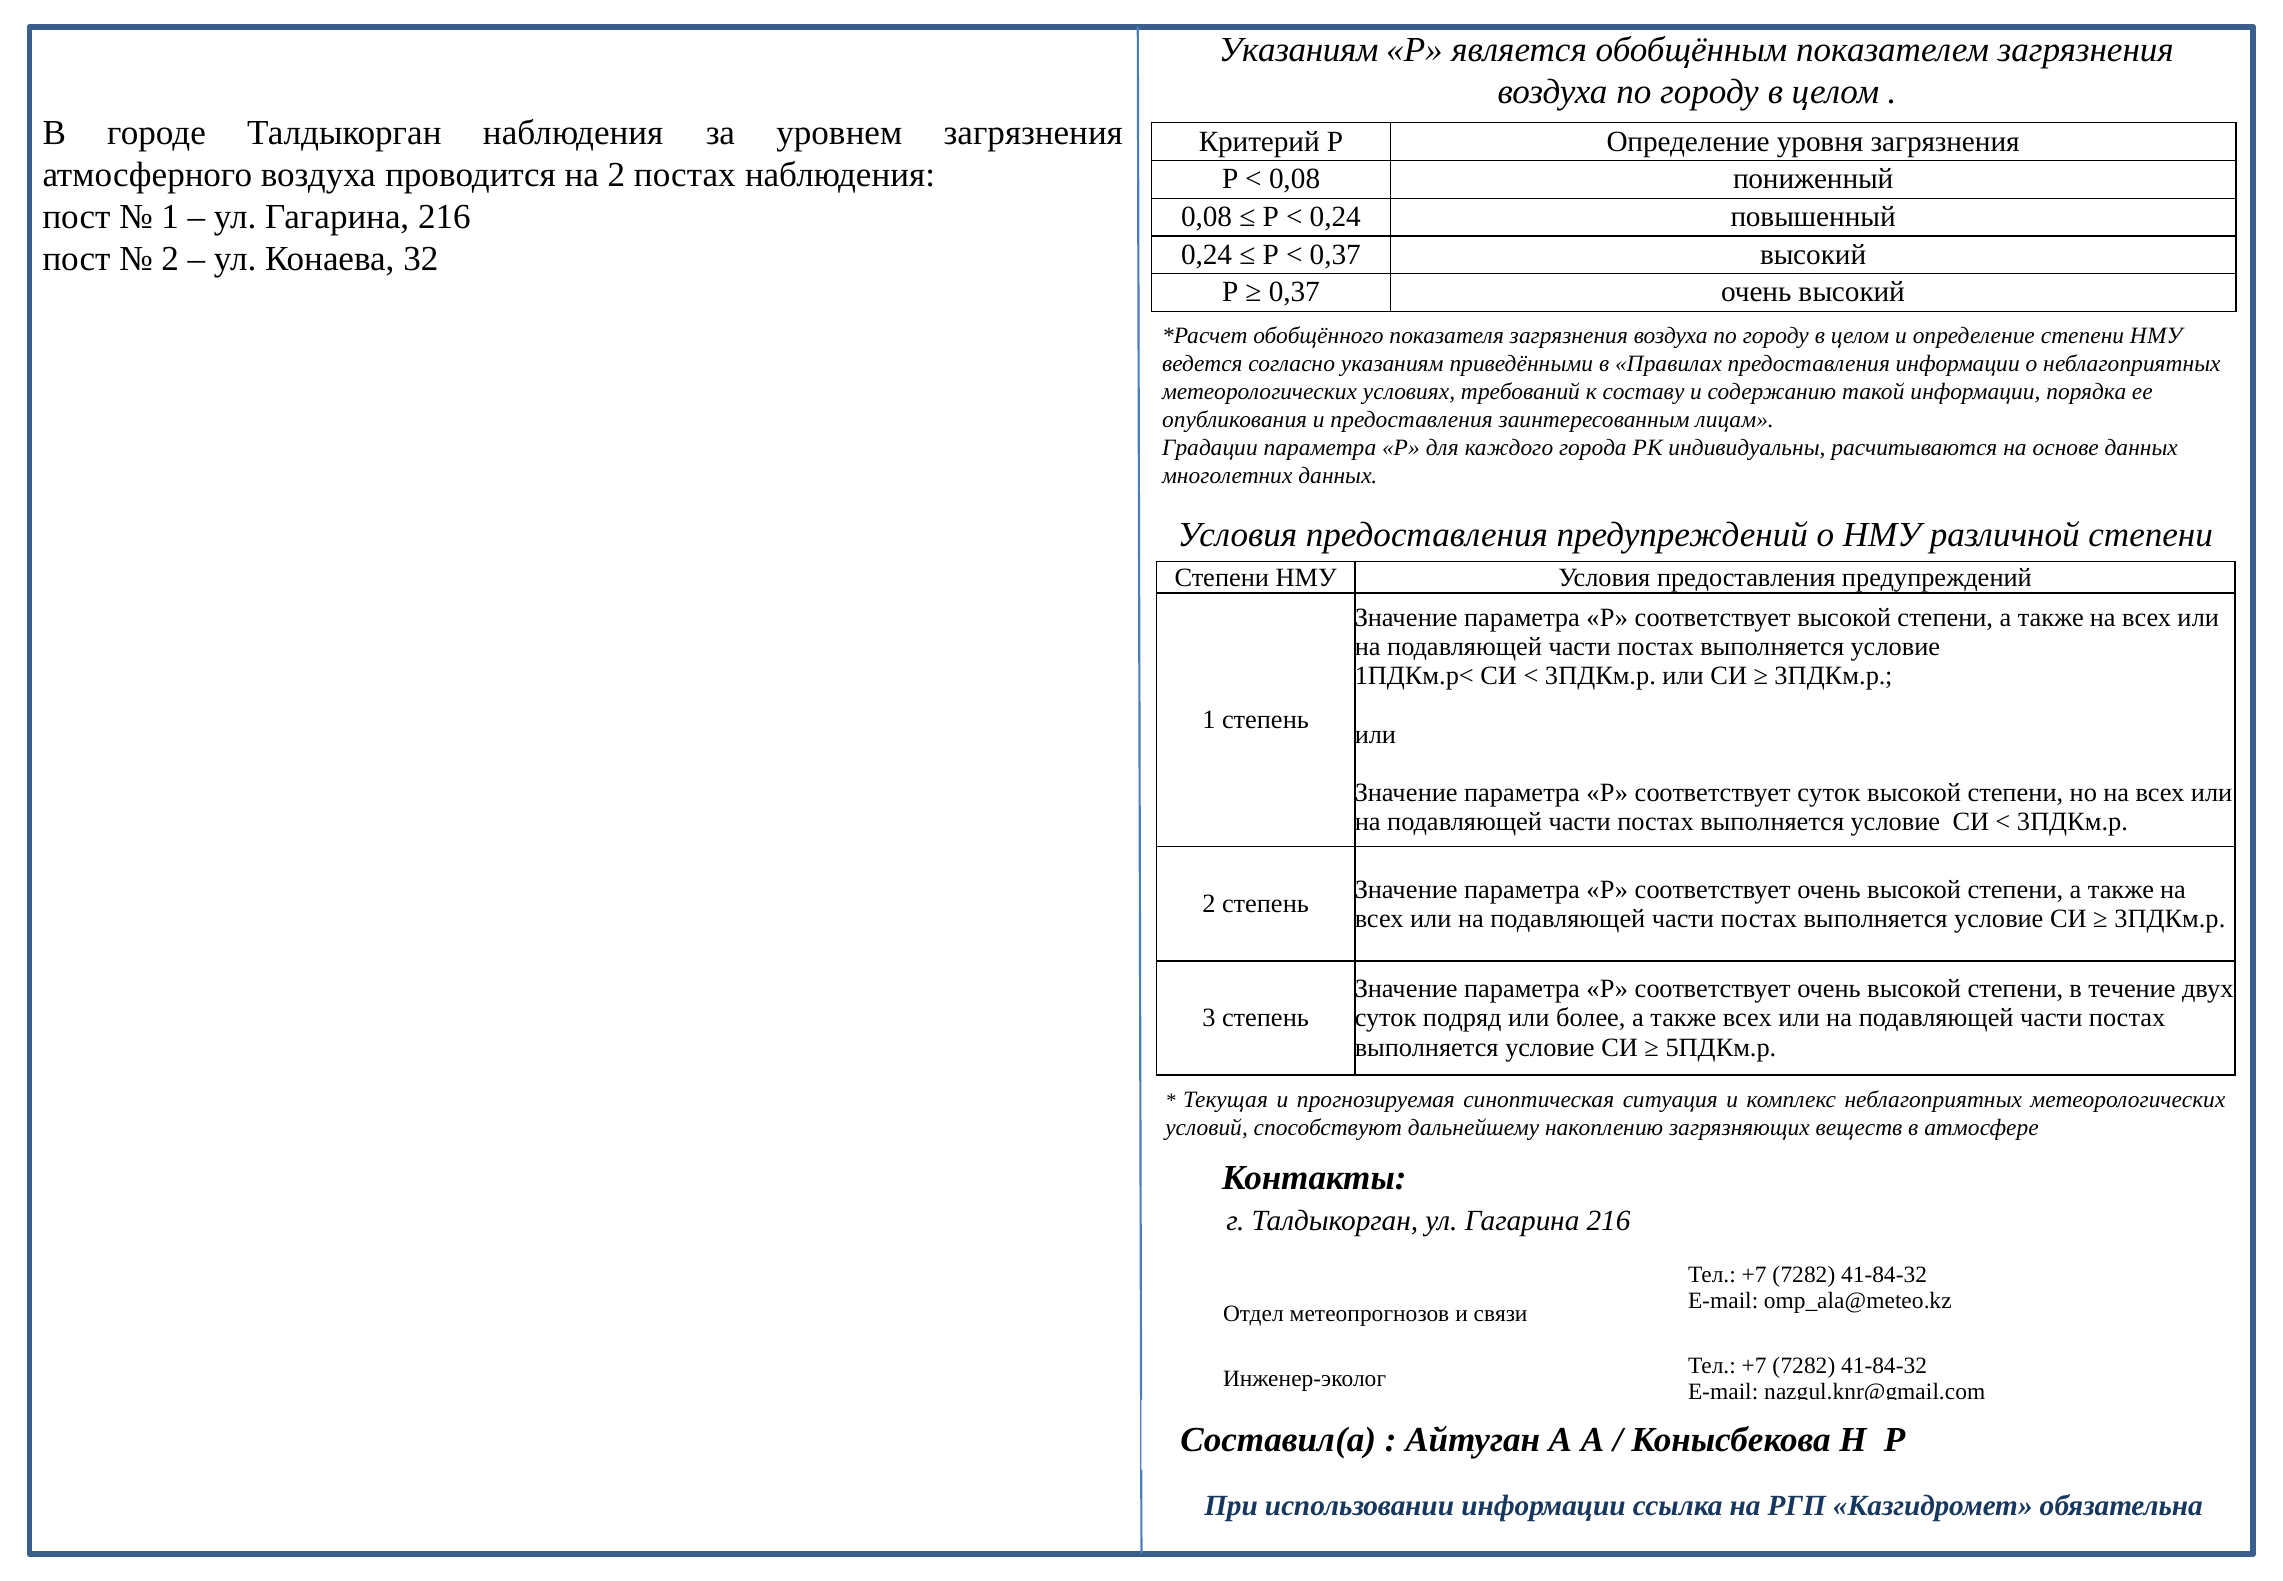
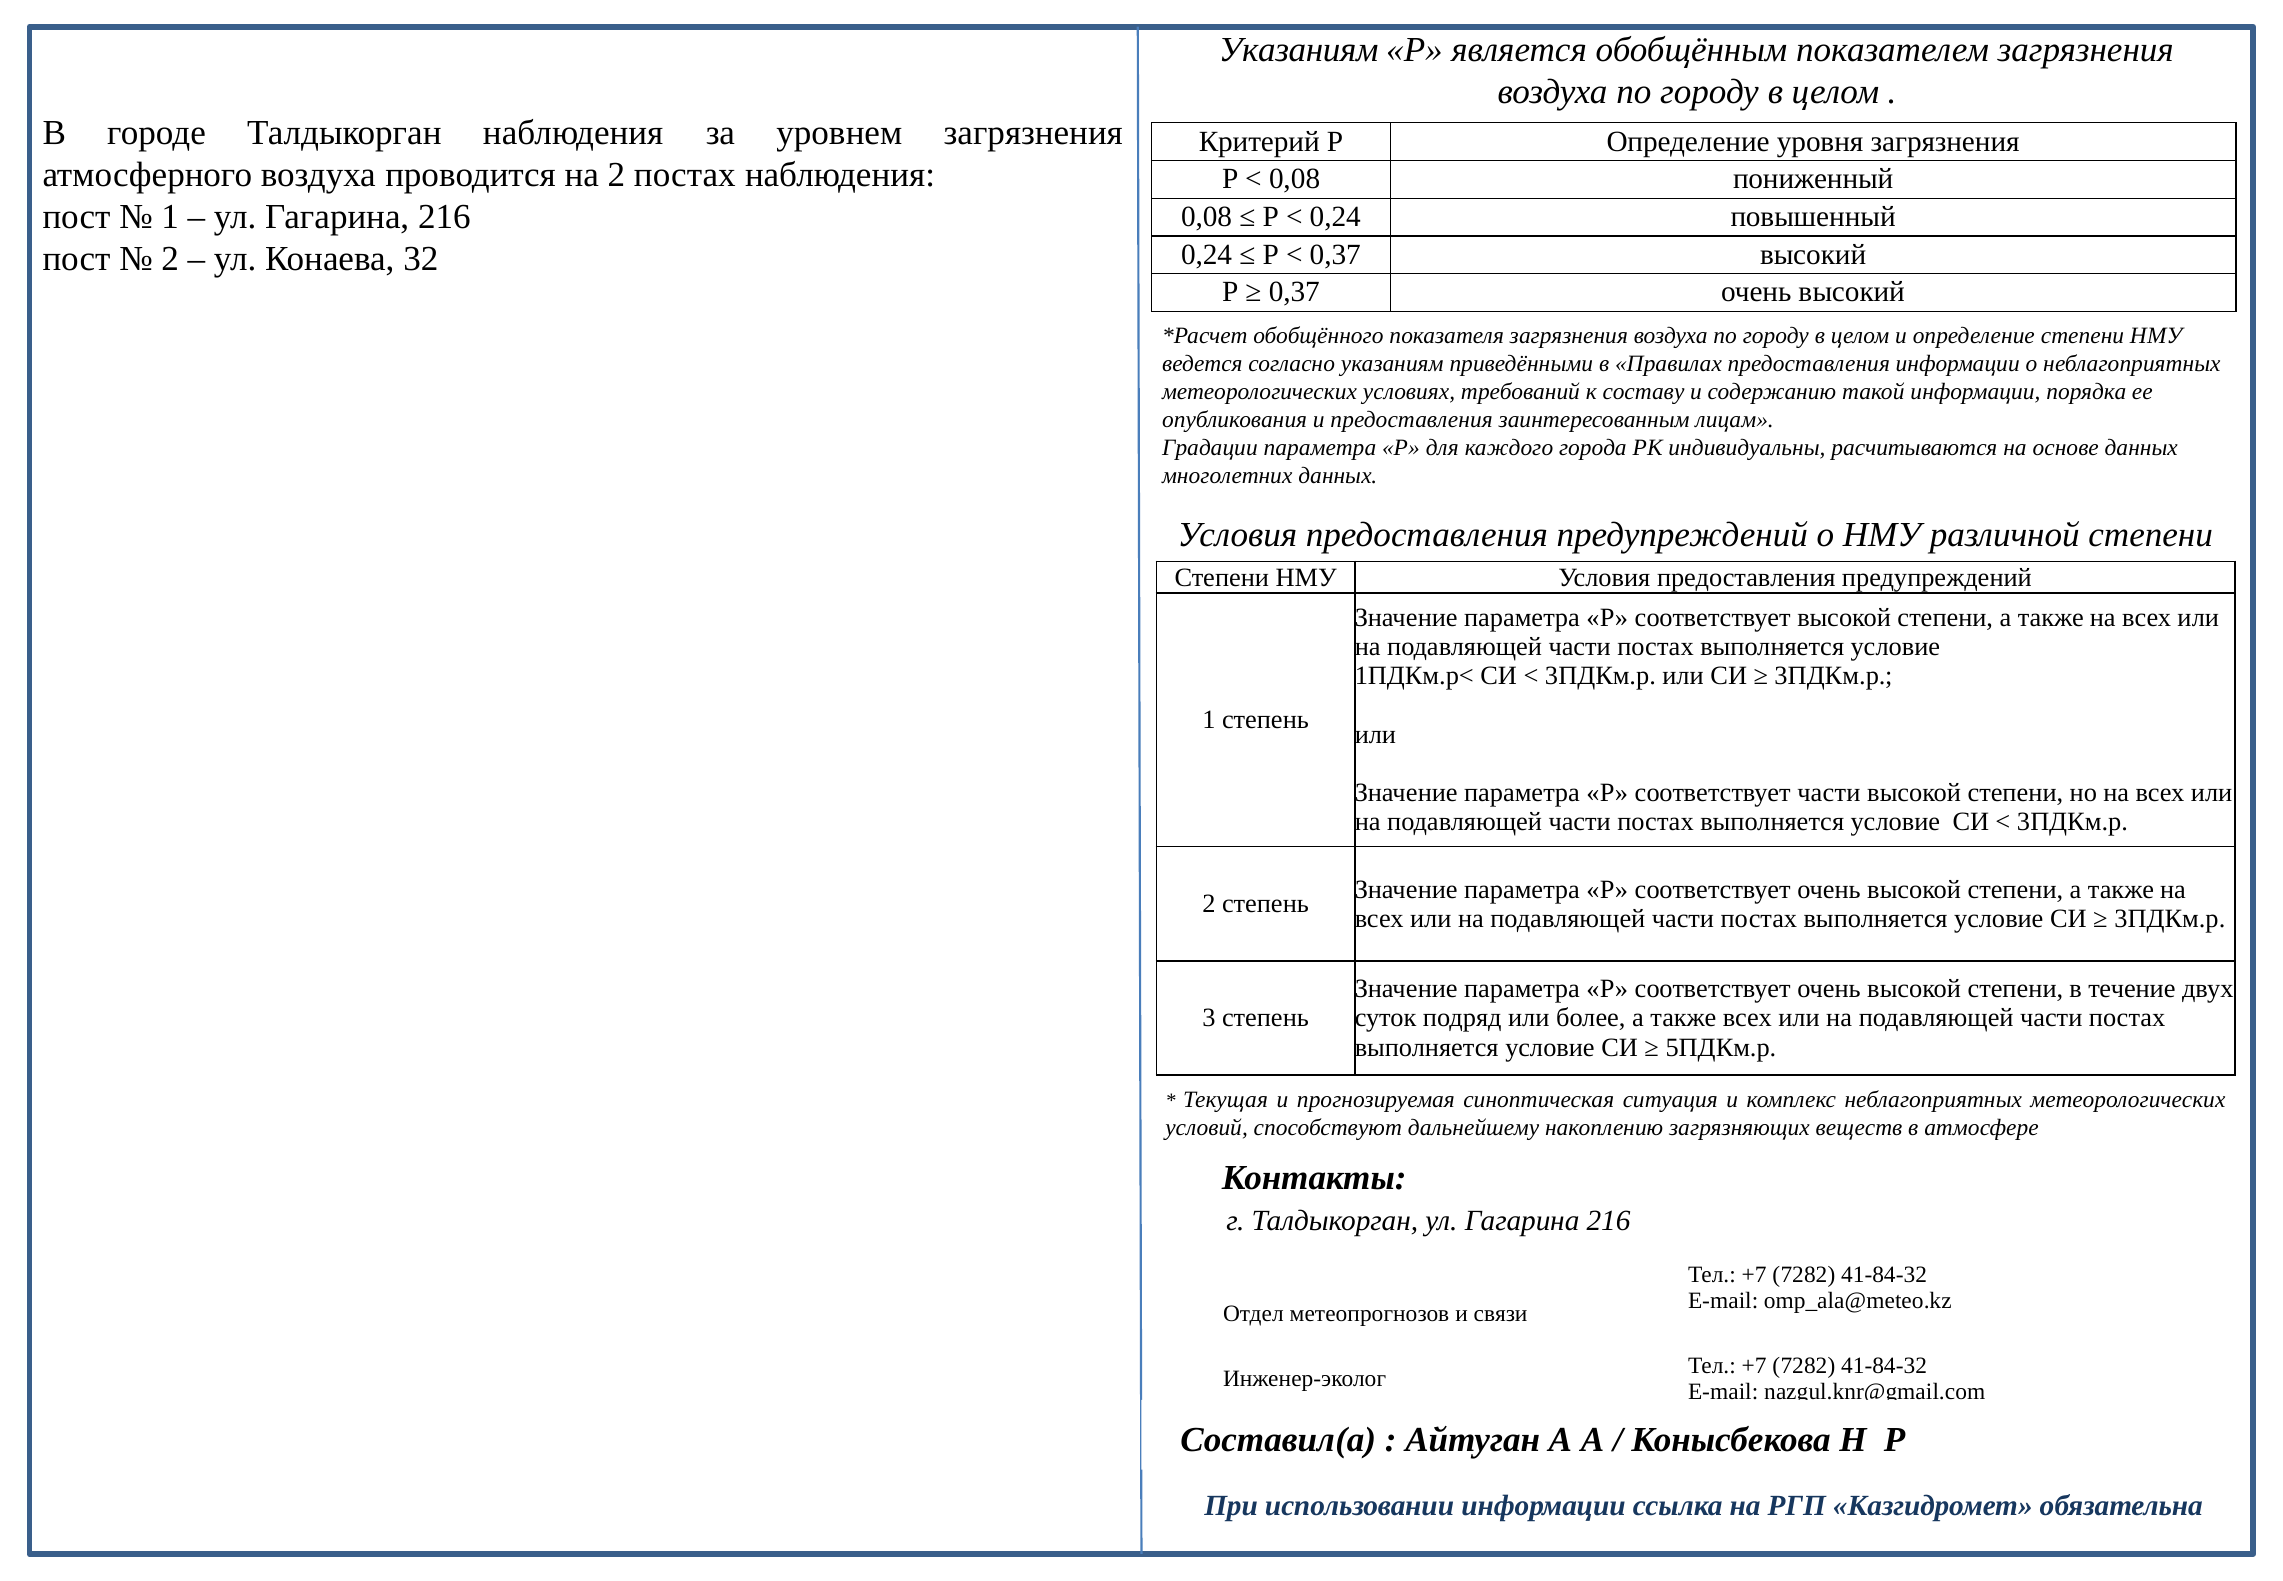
соответствует суток: суток -> части
